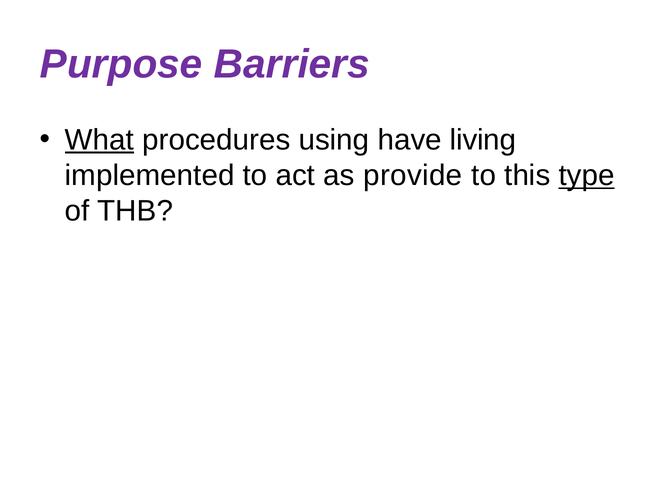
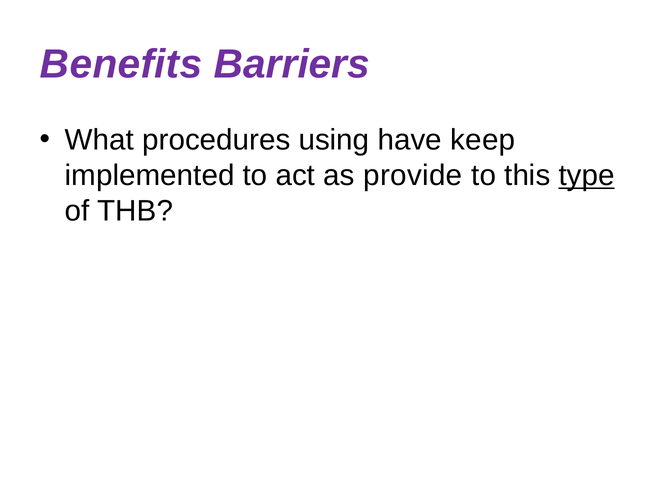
Purpose: Purpose -> Benefits
What underline: present -> none
living: living -> keep
